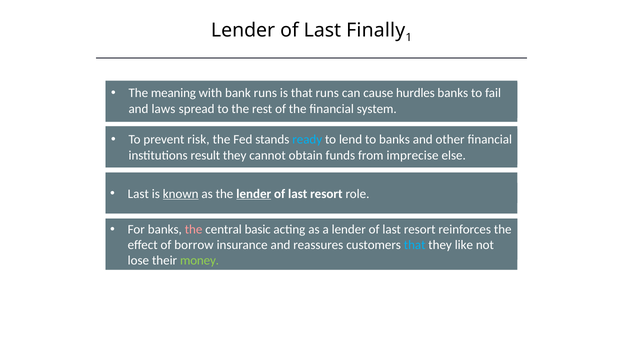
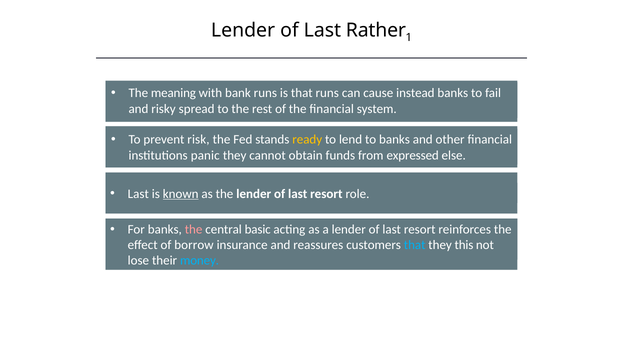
Finally: Finally -> Rather
hurdles: hurdles -> instead
laws: laws -> risky
ready colour: light blue -> yellow
result: result -> panic
imprecise: imprecise -> expressed
lender at (254, 194) underline: present -> none
like: like -> this
money colour: light green -> light blue
